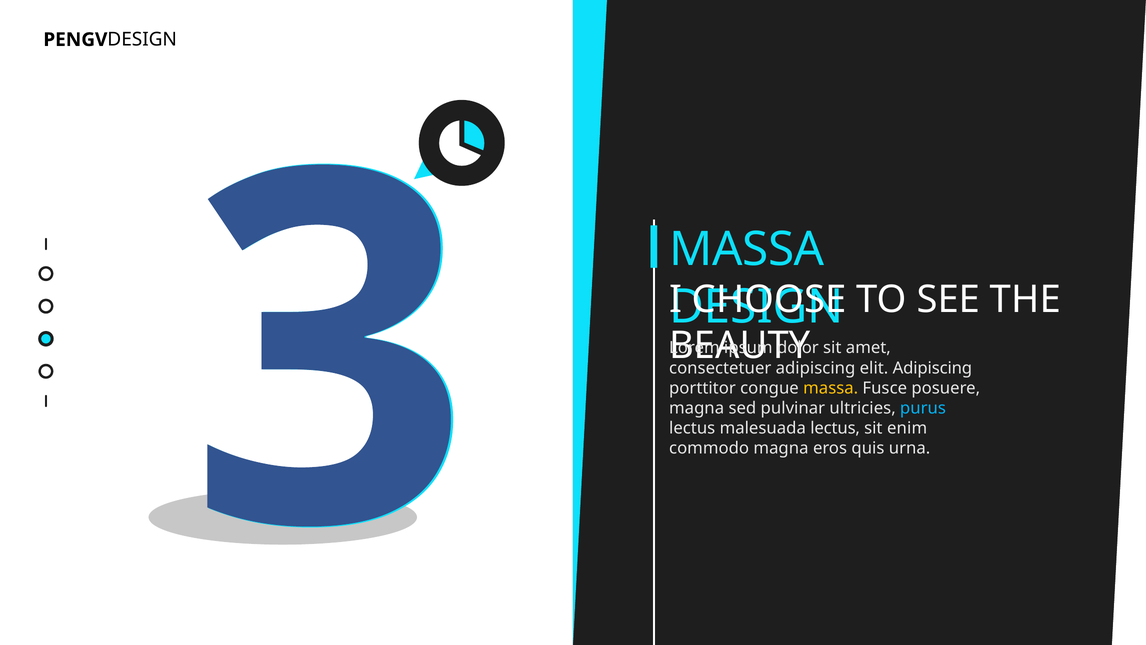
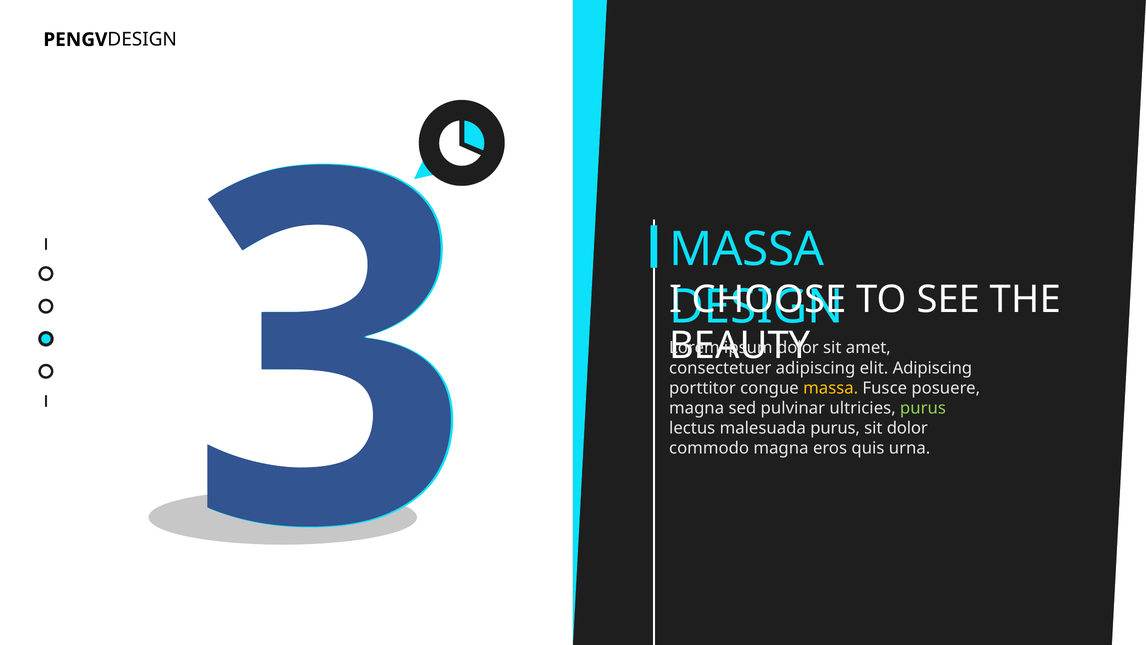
purus at (923, 408) colour: light blue -> light green
malesuada lectus: lectus -> purus
sit enim: enim -> dolor
